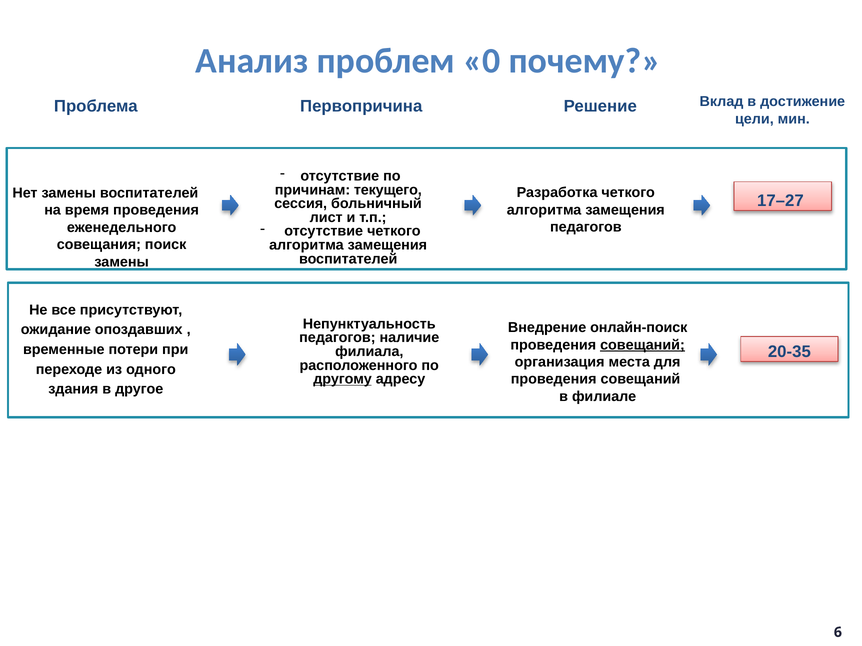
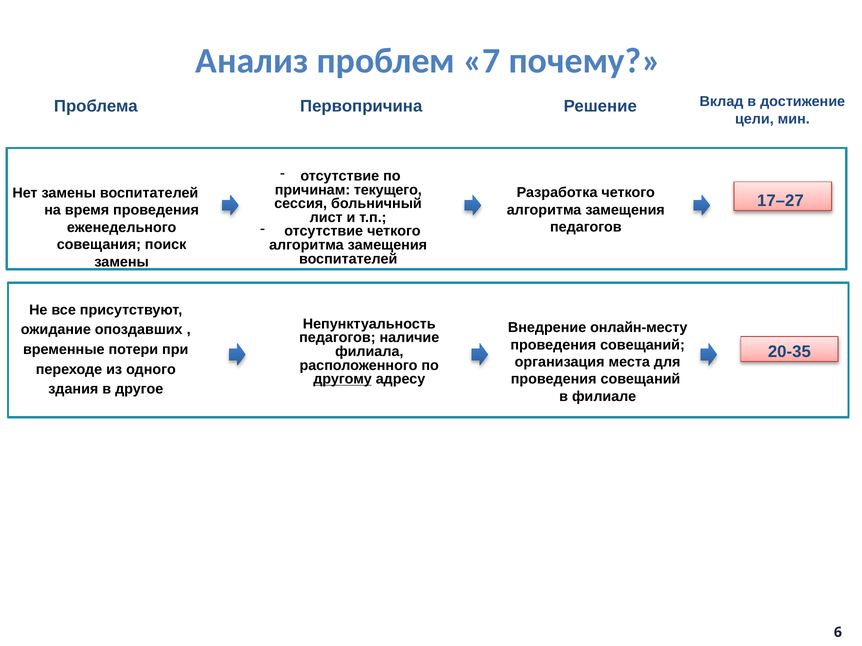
0: 0 -> 7
онлайн-поиск: онлайн-поиск -> онлайн-месту
совещаний at (642, 345) underline: present -> none
